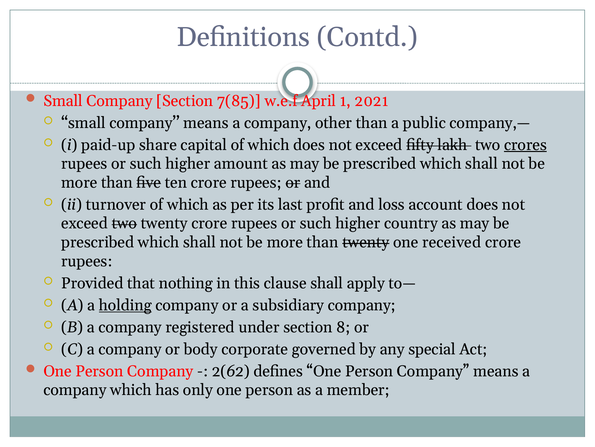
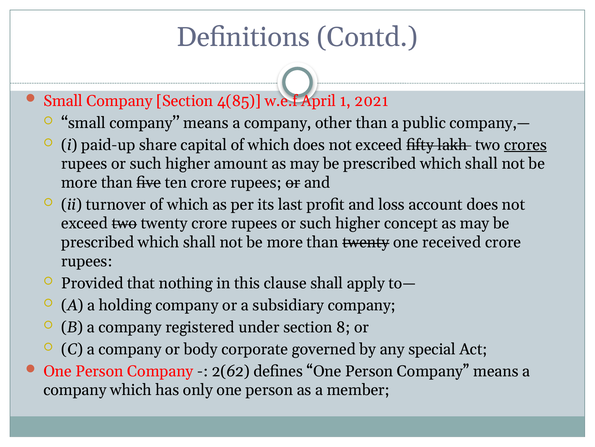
7(85: 7(85 -> 4(85
country: country -> concept
holding underline: present -> none
